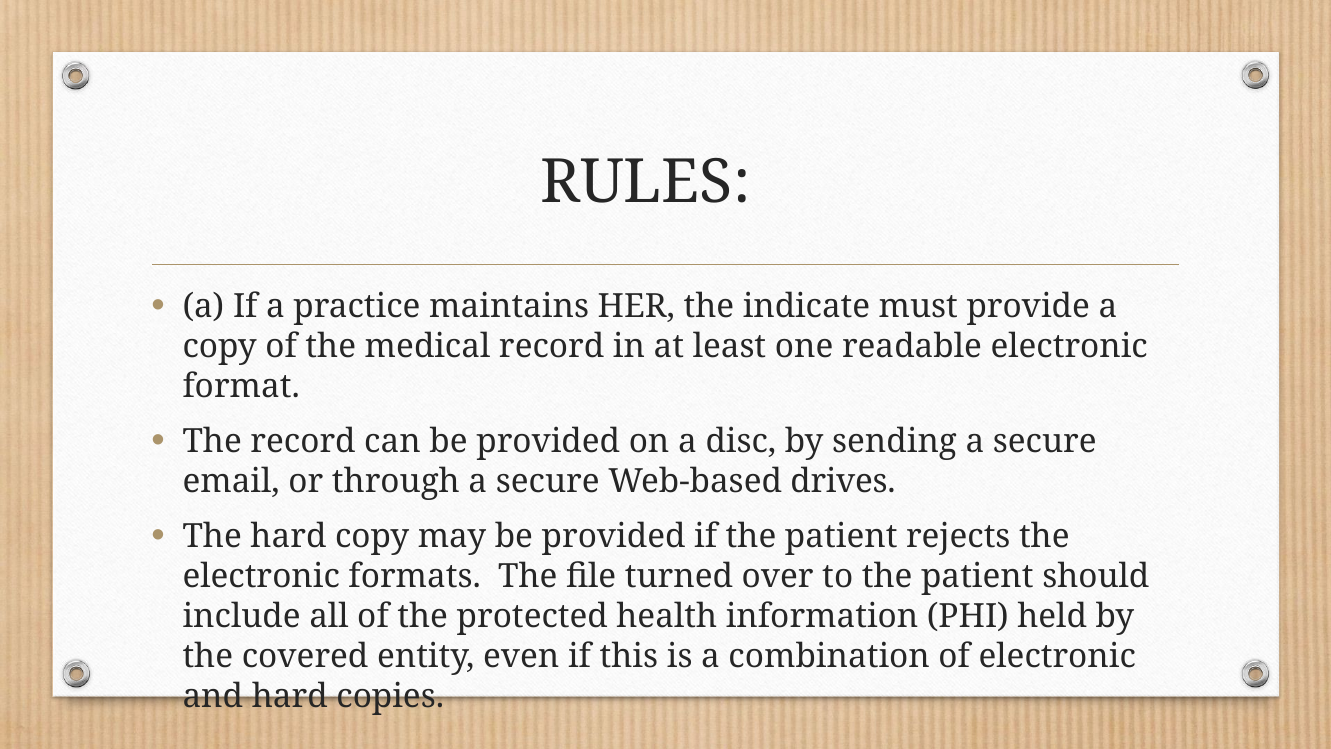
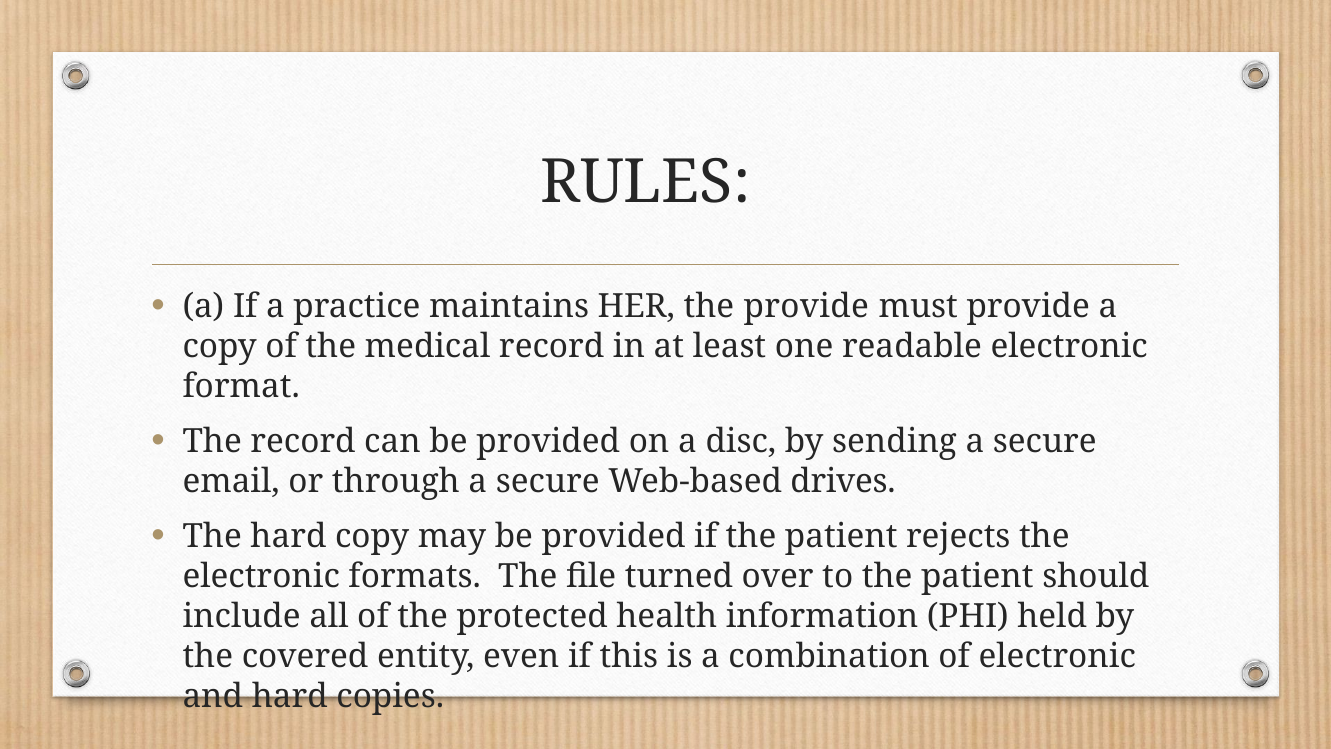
the indicate: indicate -> provide
